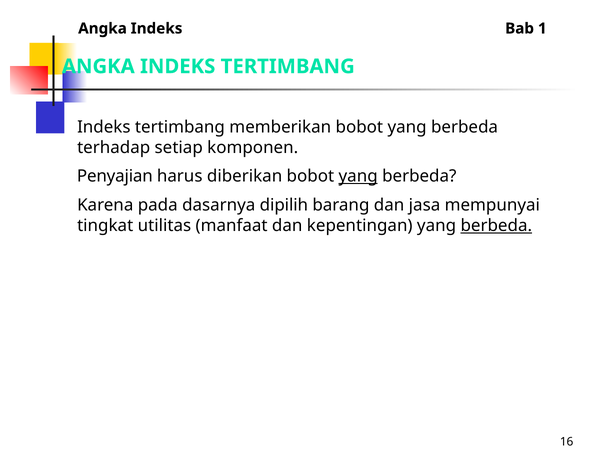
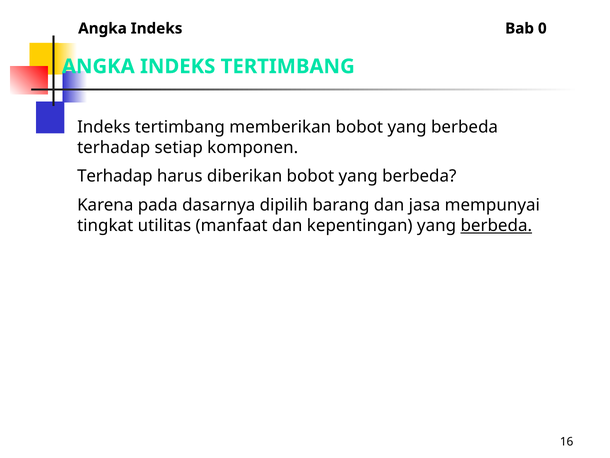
1: 1 -> 0
Penyajian at (115, 176): Penyajian -> Terhadap
yang at (358, 176) underline: present -> none
